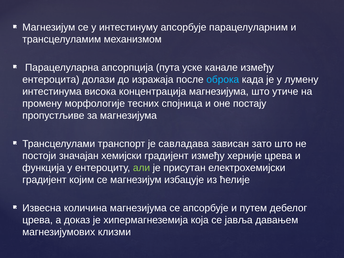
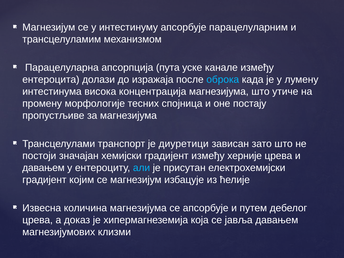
савладава: савладава -> диуретици
функција at (43, 168): функција -> давањем
али colour: light green -> light blue
